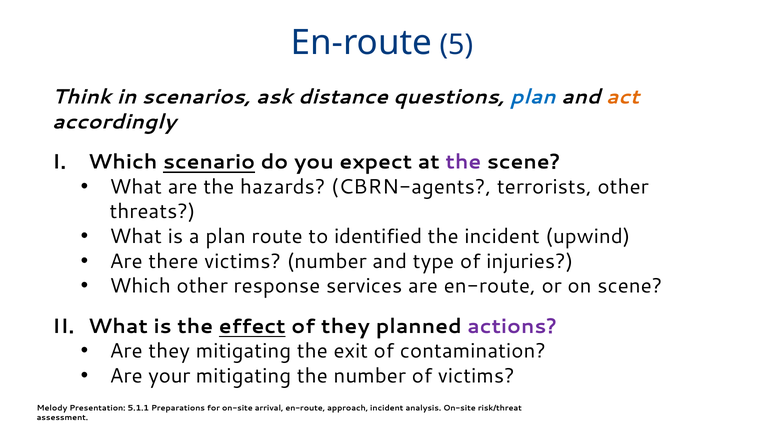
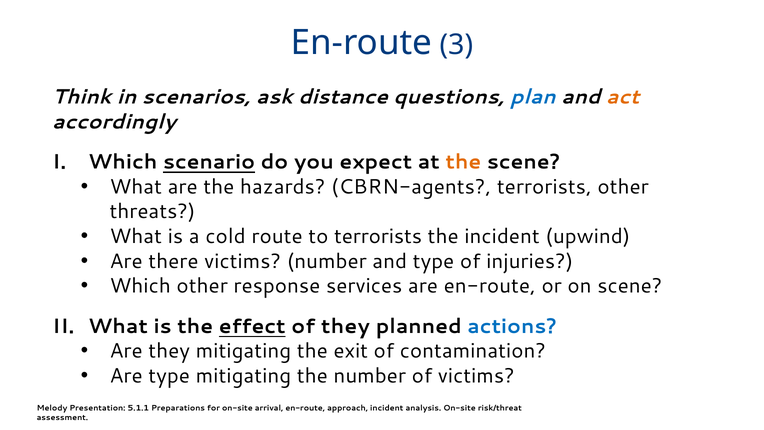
5: 5 -> 3
the at (463, 162) colour: purple -> orange
a plan: plan -> cold
to identified: identified -> terrorists
actions colour: purple -> blue
Are your: your -> type
